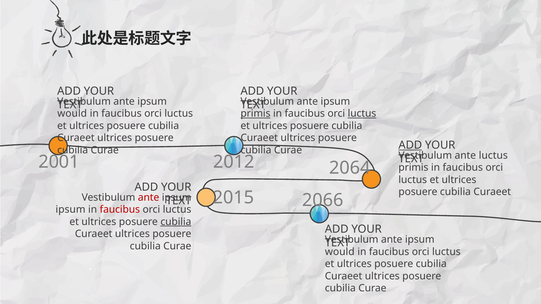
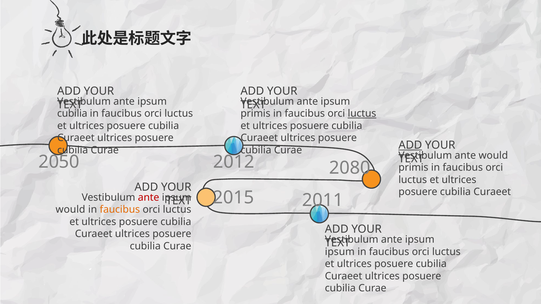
would at (72, 114): would -> cubilia
primis at (255, 114) underline: present -> none
ante luctus: luctus -> would
2001: 2001 -> 2050
2064: 2064 -> 2080
2066: 2066 -> 2011
ipsum at (70, 210): ipsum -> would
faucibus at (120, 210) colour: red -> orange
cubilia at (176, 222) underline: present -> none
would at (340, 252): would -> ipsum
